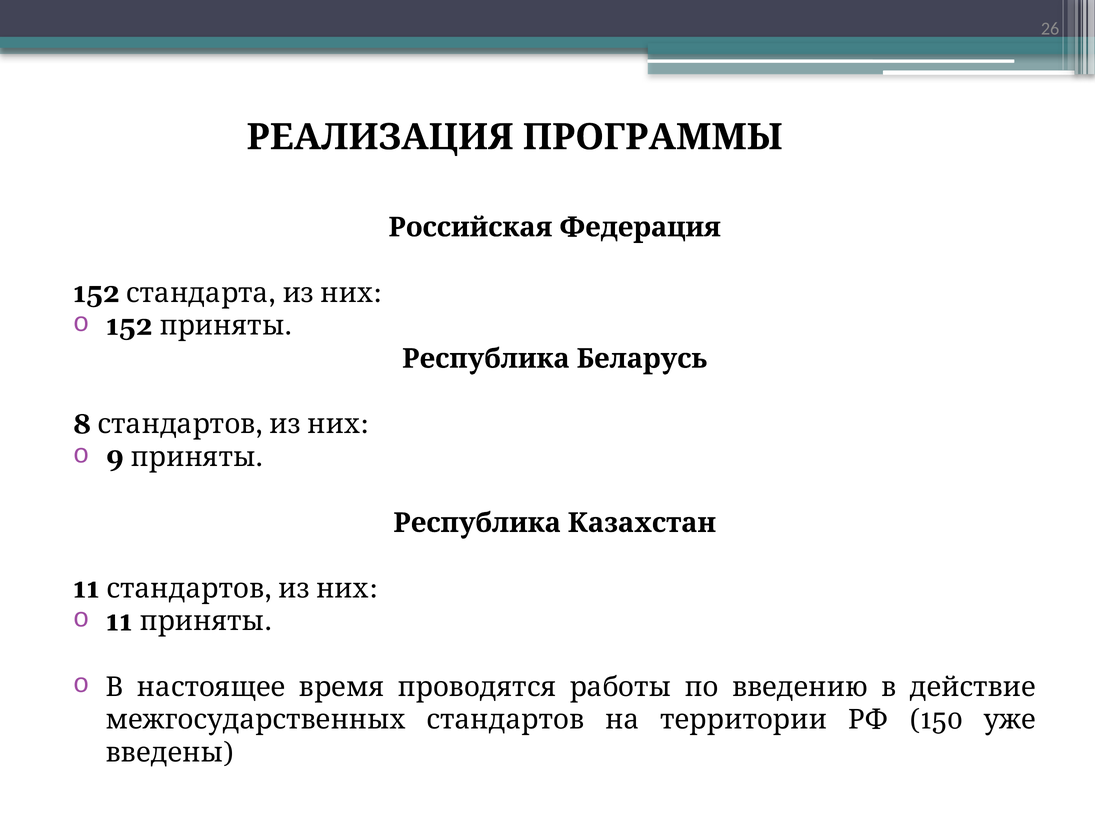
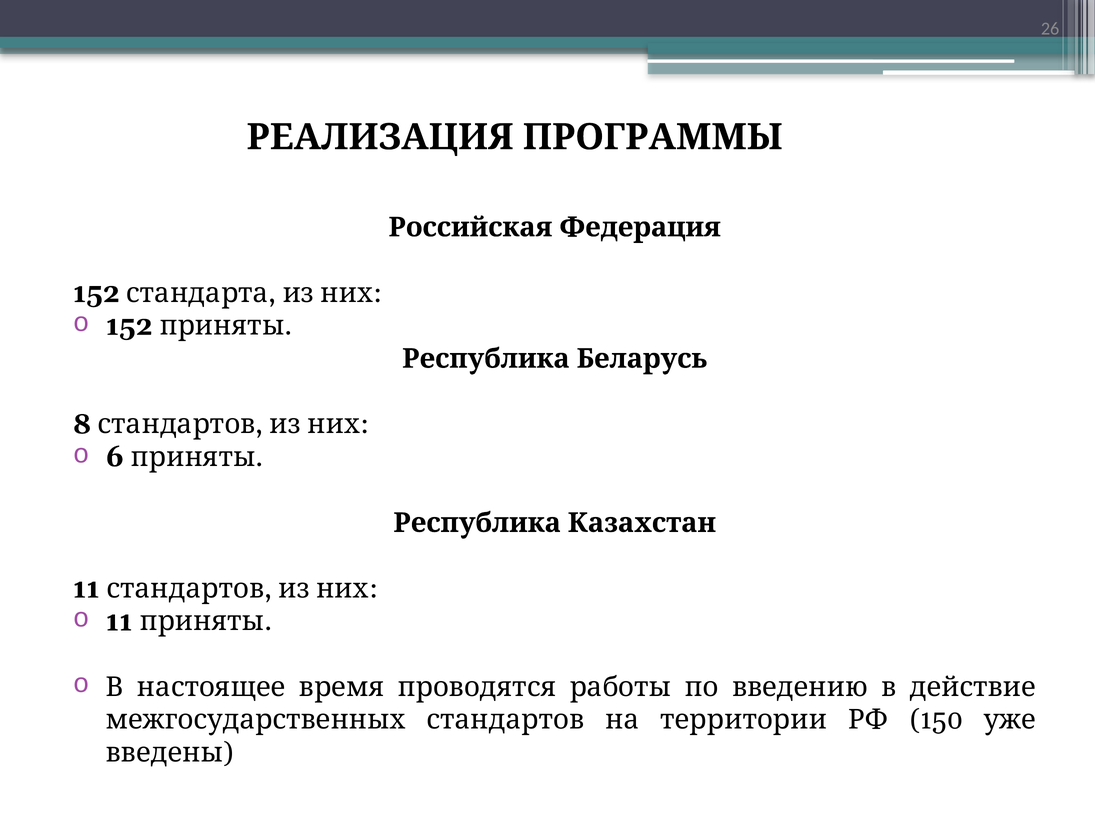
9: 9 -> 6
